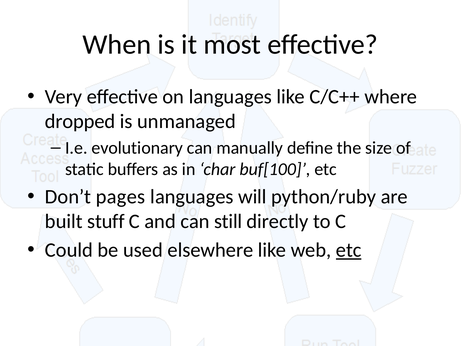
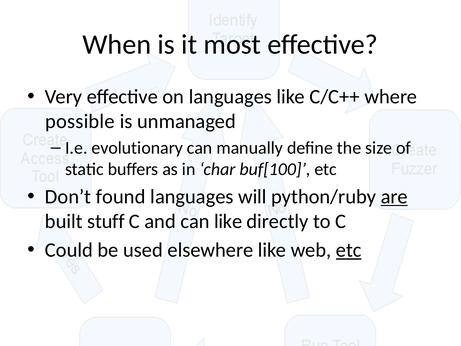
dropped: dropped -> possible
pages: pages -> found
are underline: none -> present
can still: still -> like
